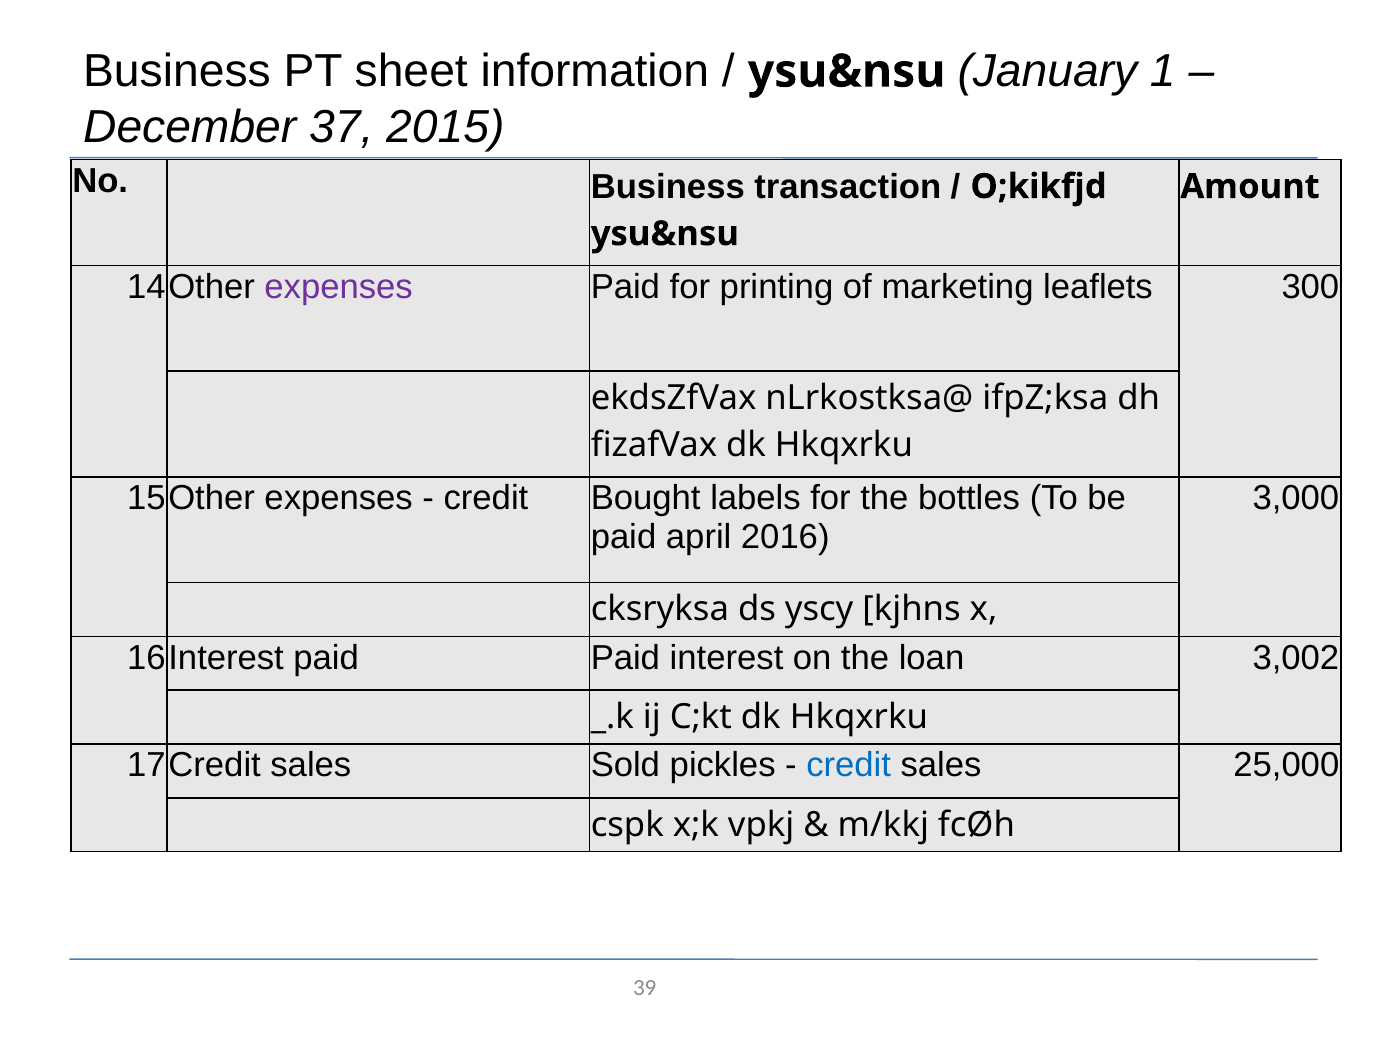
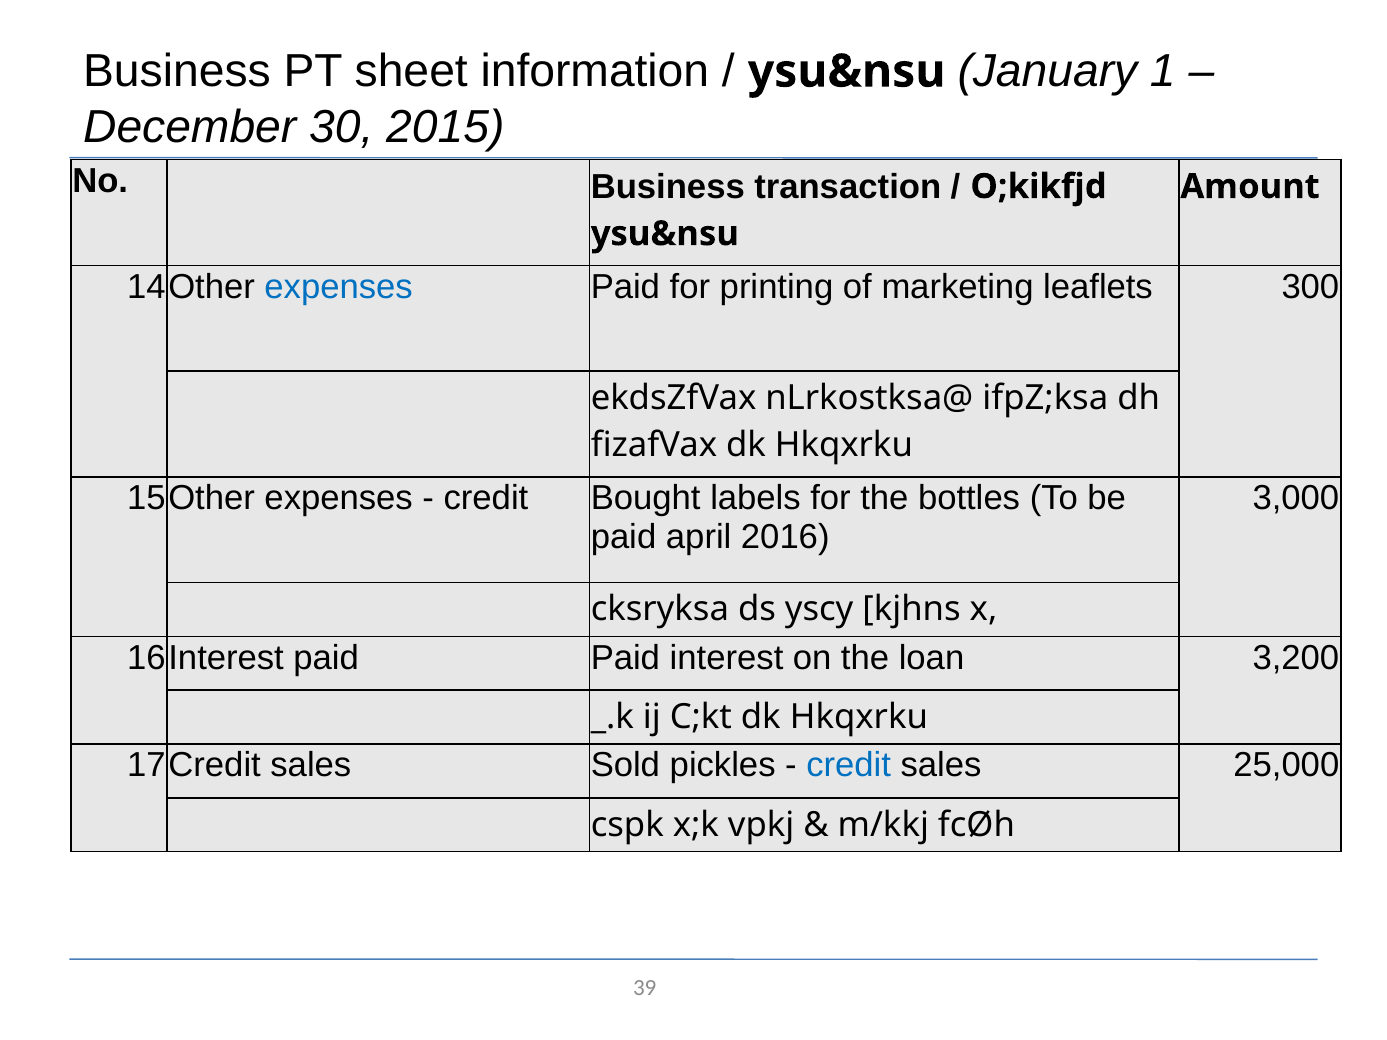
37: 37 -> 30
expenses at (339, 287) colour: purple -> blue
3,002: 3,002 -> 3,200
